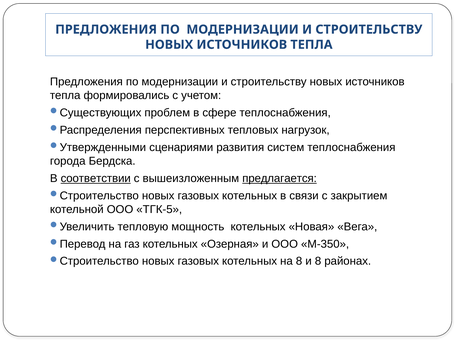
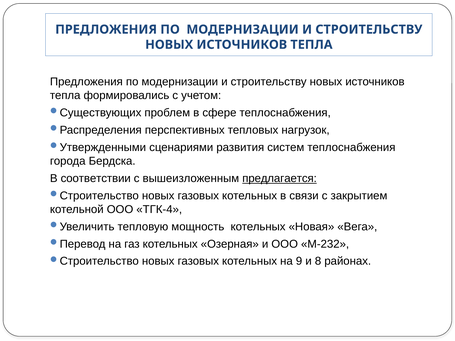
соответствии underline: present -> none
ТГК-5: ТГК-5 -> ТГК-4
М-350: М-350 -> М-232
на 8: 8 -> 9
